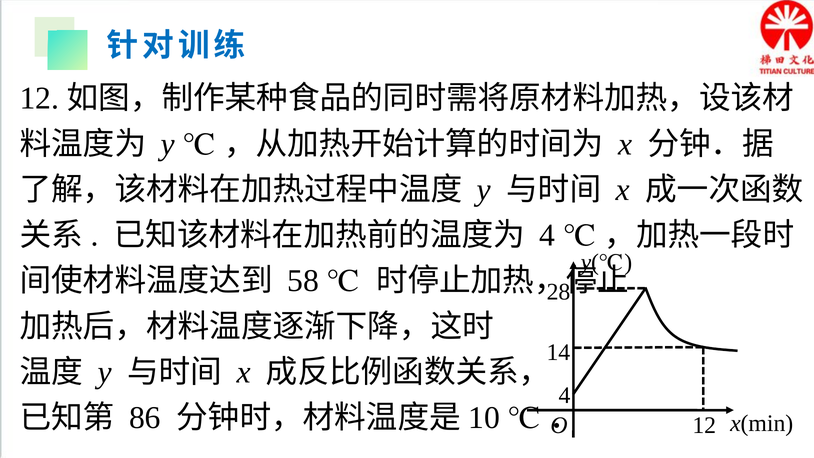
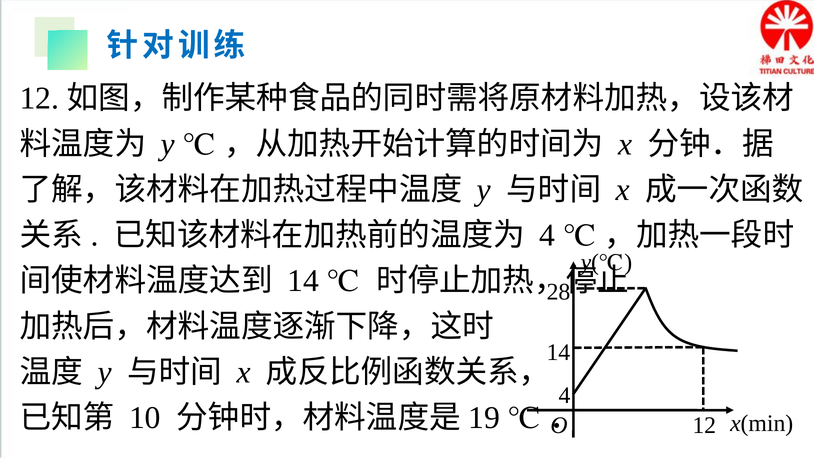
58 at (303, 281): 58 -> 14
86: 86 -> 10
10: 10 -> 19
